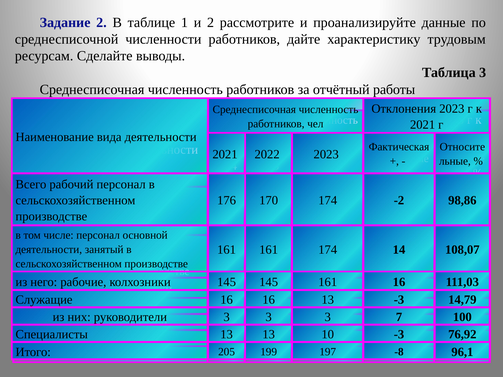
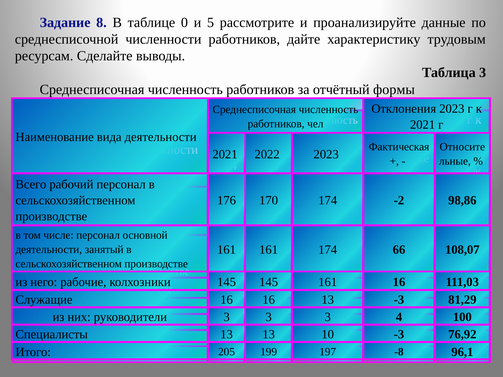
Задание 2: 2 -> 8
1: 1 -> 0
и 2: 2 -> 5
работы: работы -> формы
14: 14 -> 66
14,79: 14,79 -> 81,29
7: 7 -> 4
